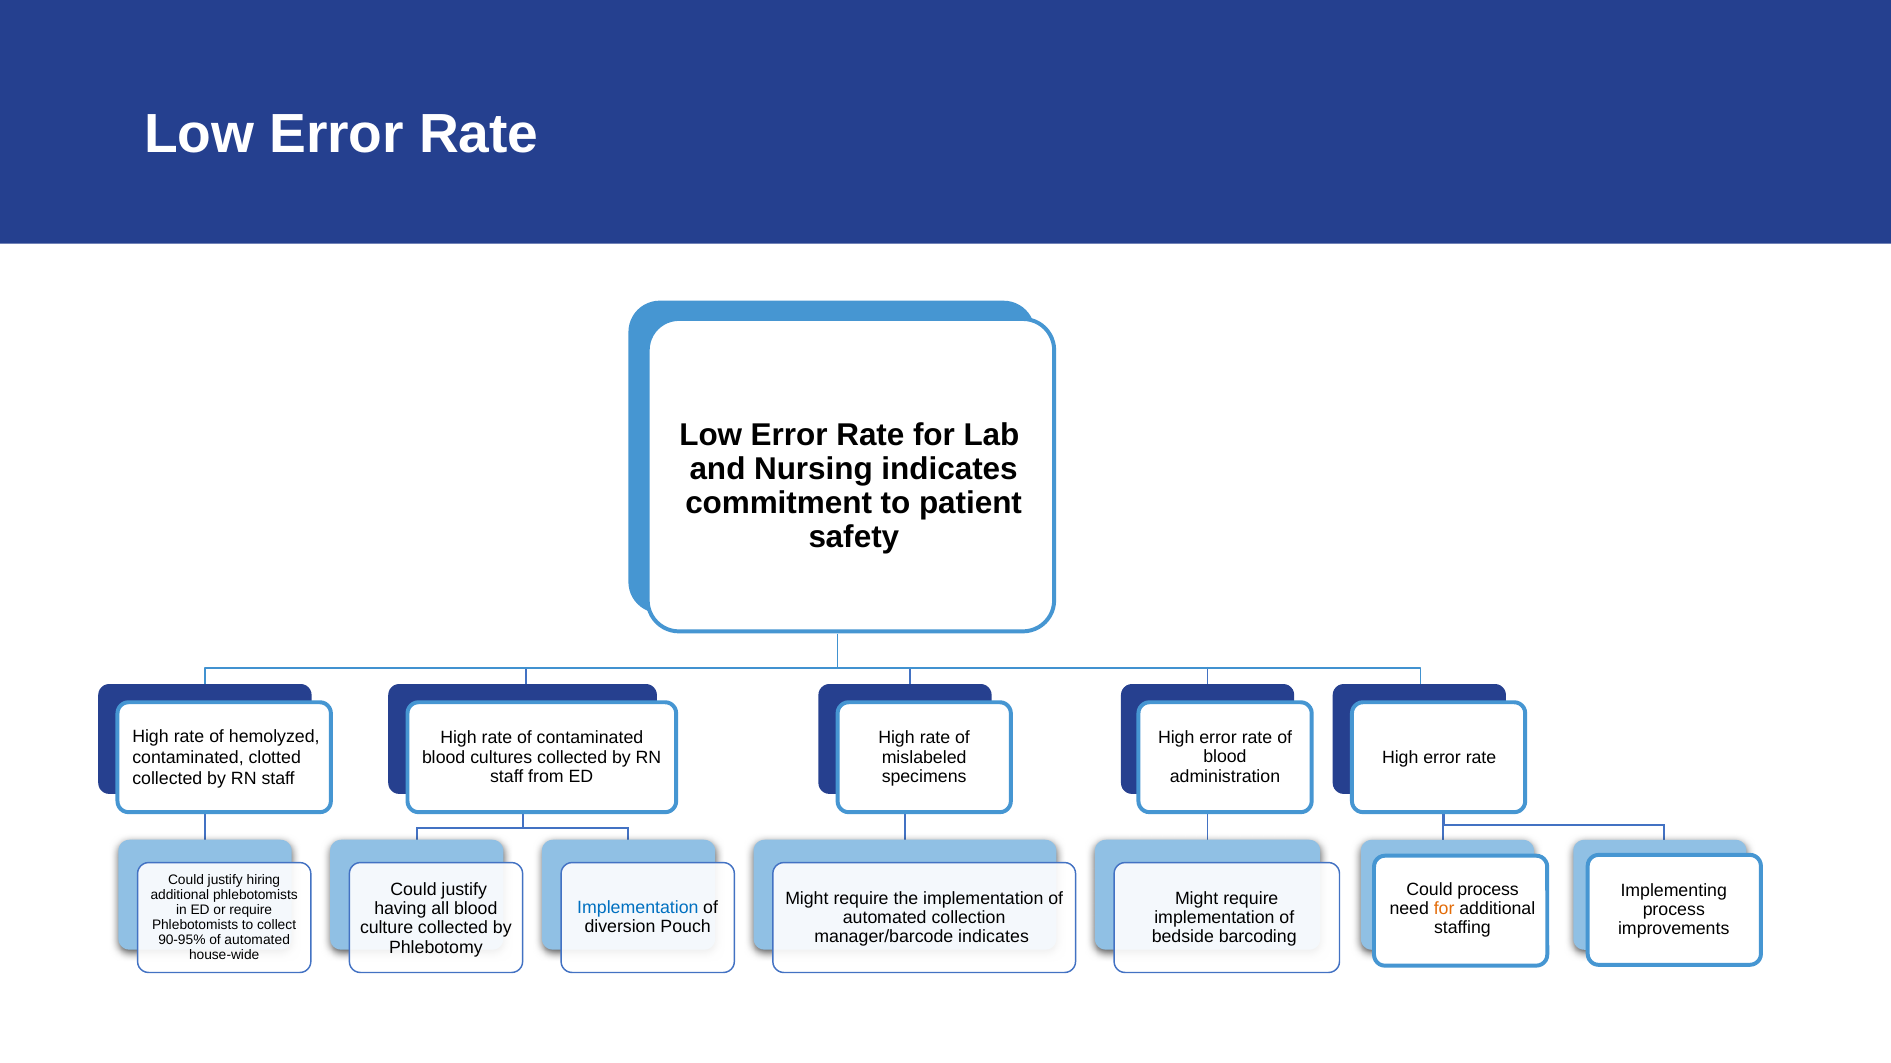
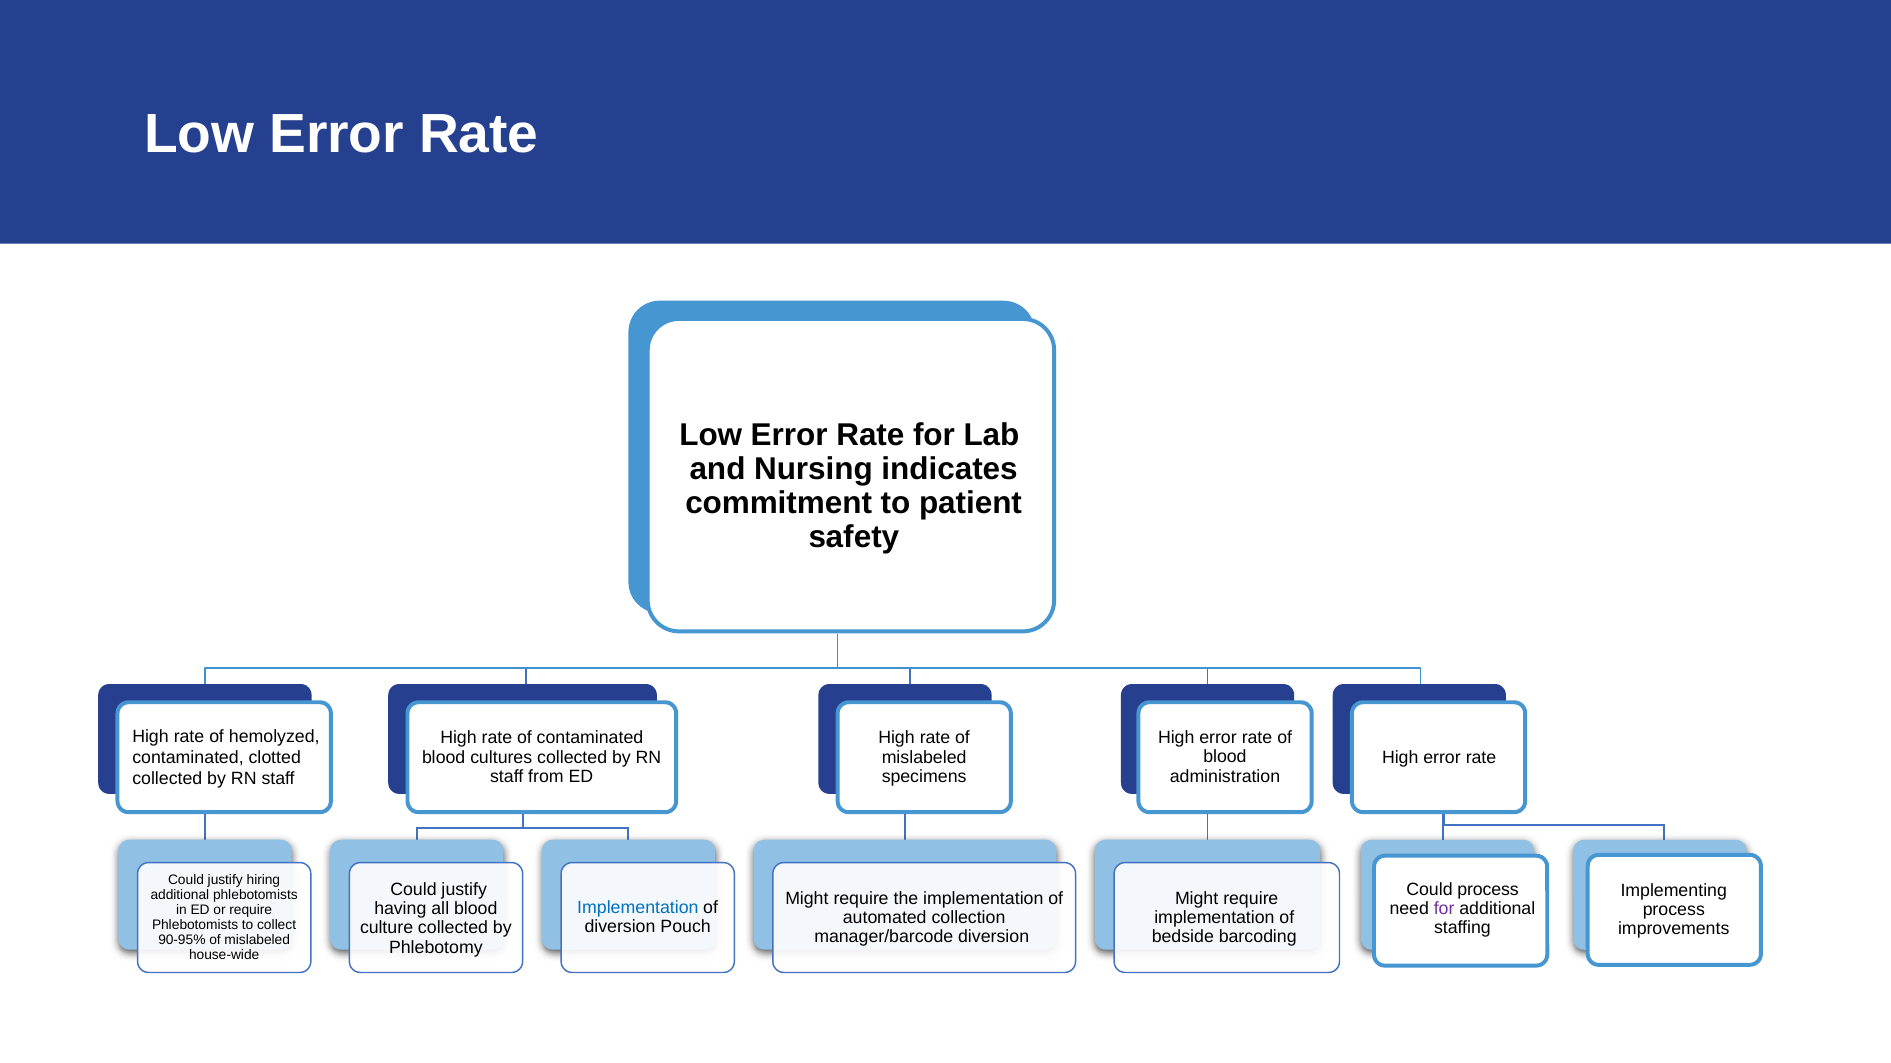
for at (1444, 909) colour: orange -> purple
manager/barcode indicates: indicates -> diversion
90-95% of automated: automated -> mislabeled
